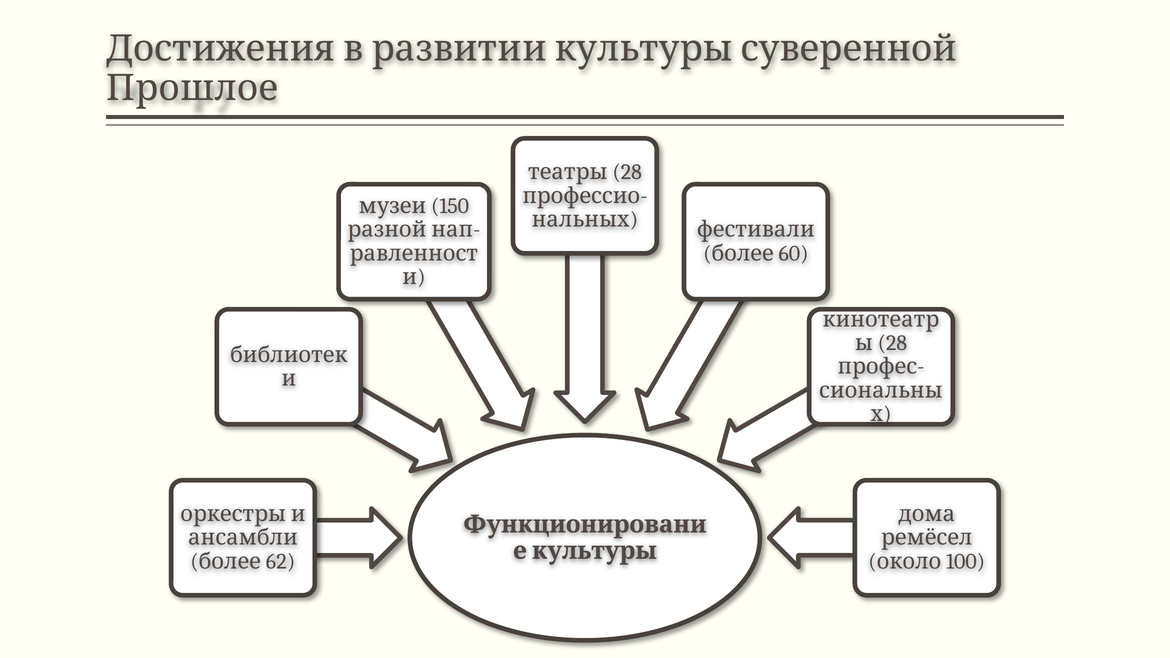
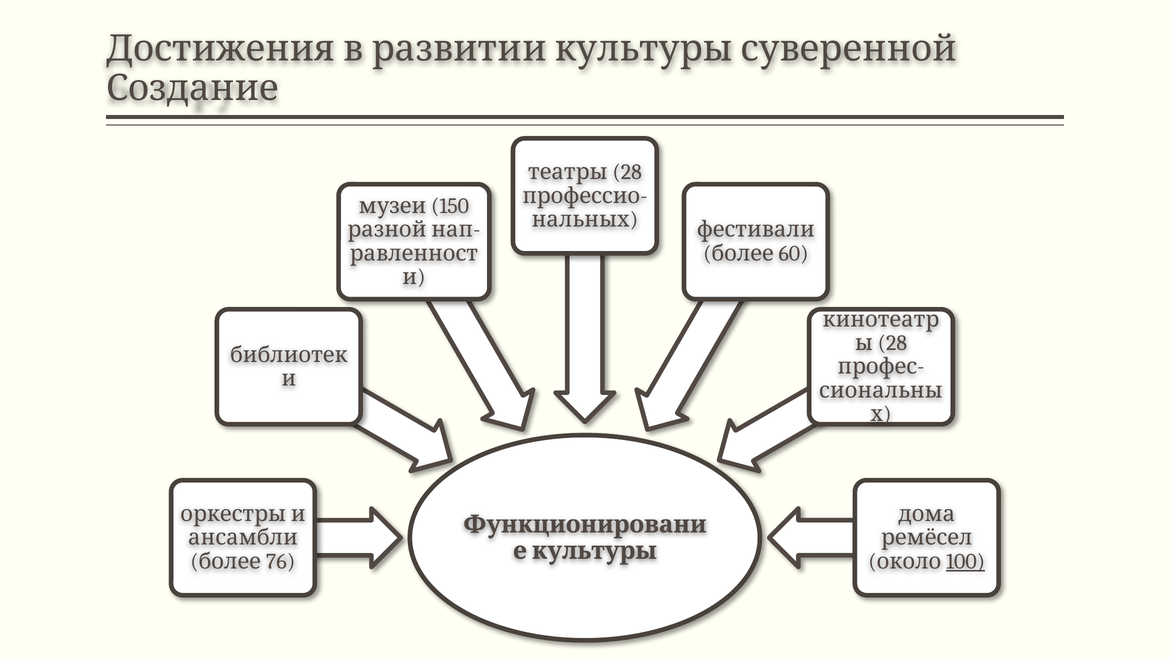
Прошлое: Прошлое -> Создание
62: 62 -> 76
100 underline: none -> present
